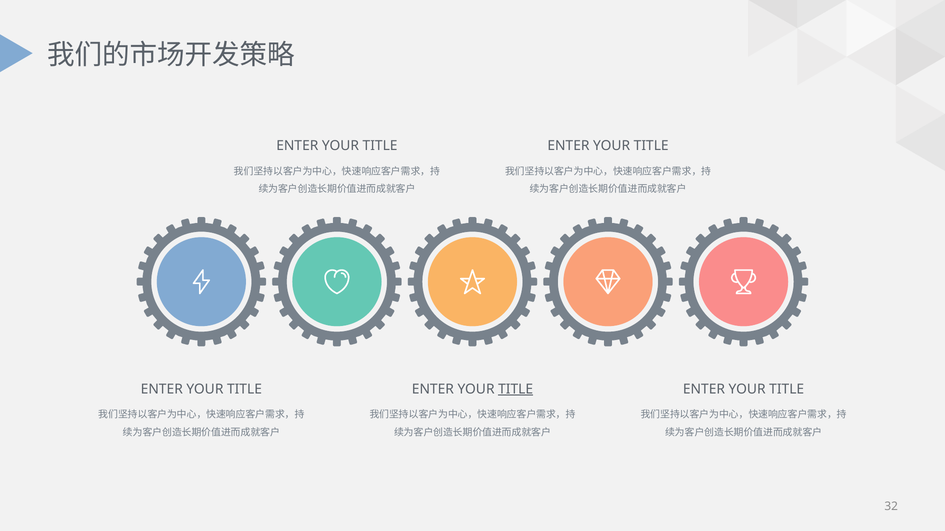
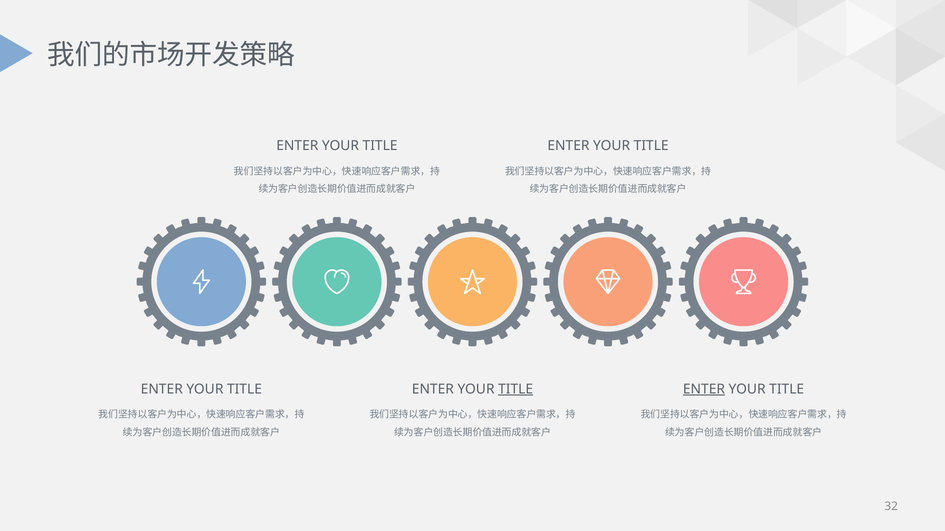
ENTER at (704, 389) underline: none -> present
